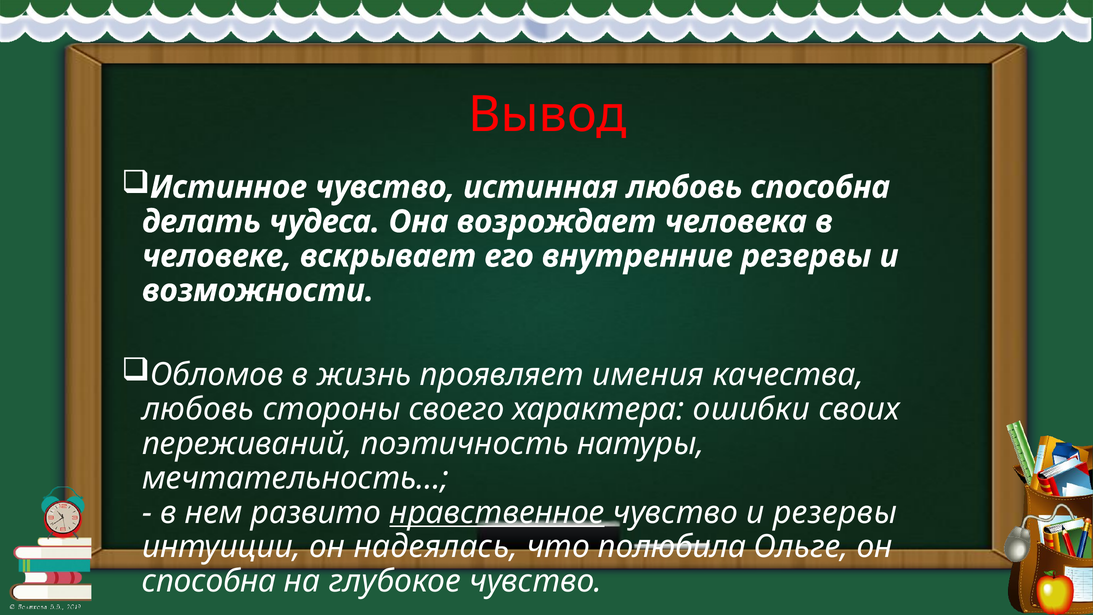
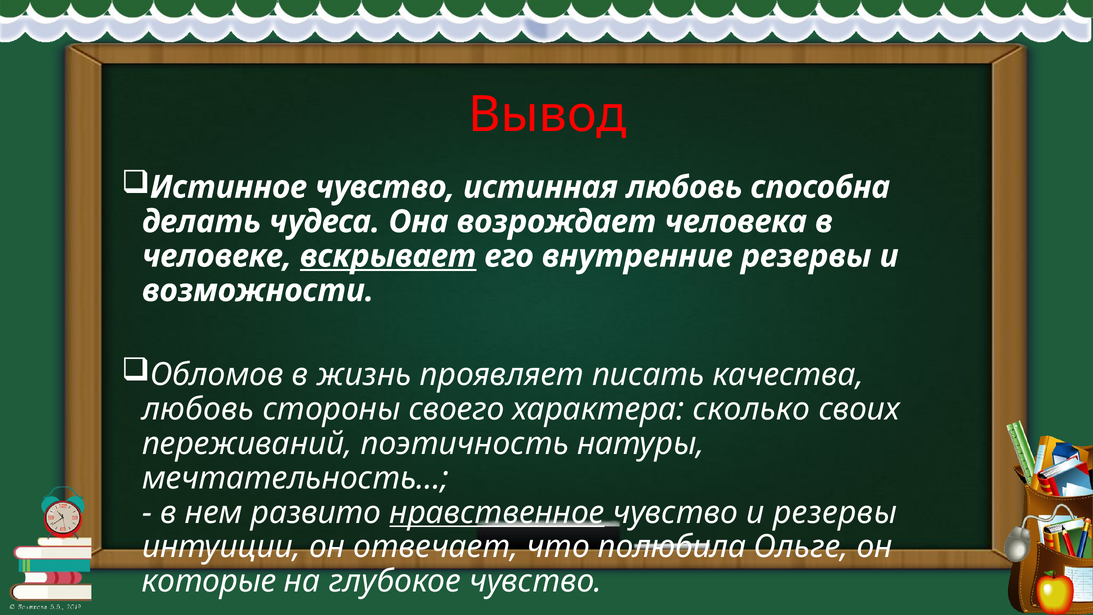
вскрывает underline: none -> present
имения: имения -> писать
ошибки: ошибки -> сколько
надеялась: надеялась -> отвечает
способна at (209, 581): способна -> которые
